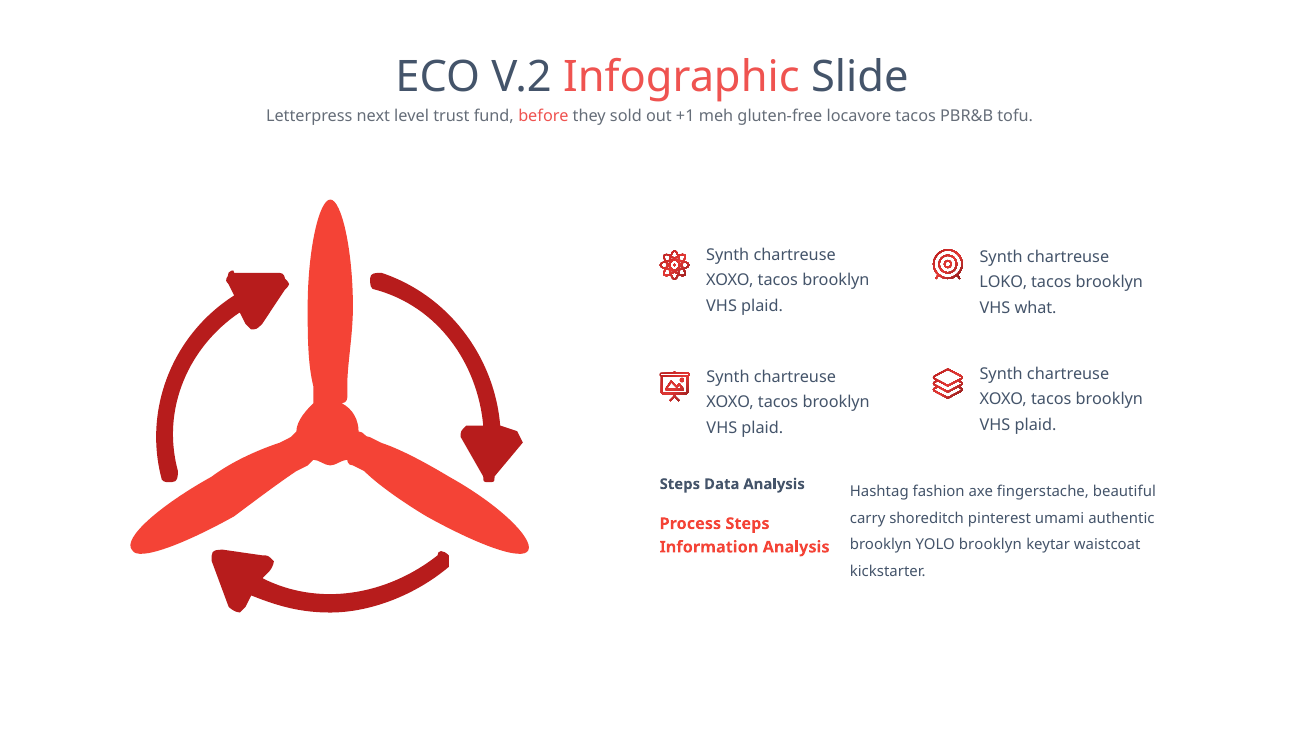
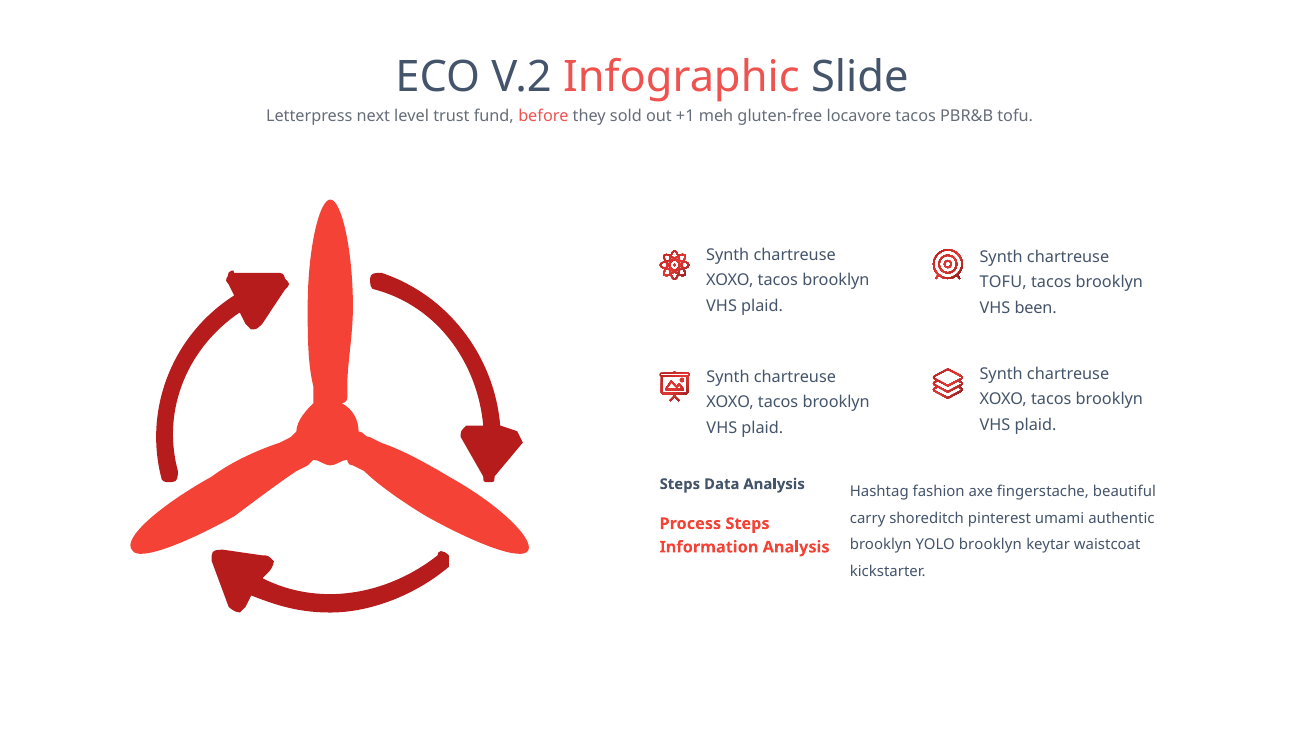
LOKO at (1003, 282): LOKO -> TOFU
what: what -> been
